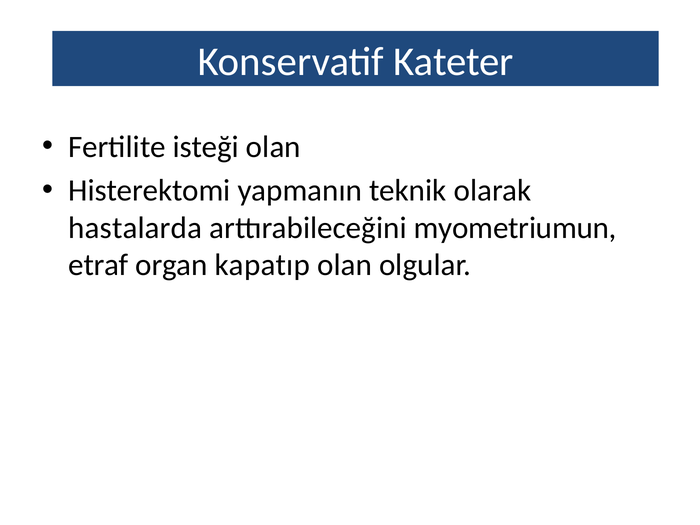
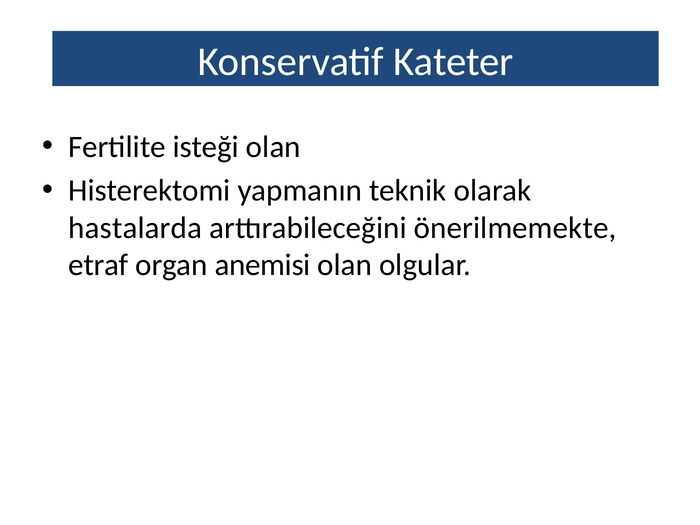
myometriumun: myometriumun -> önerilmemekte
kapatıp: kapatıp -> anemisi
